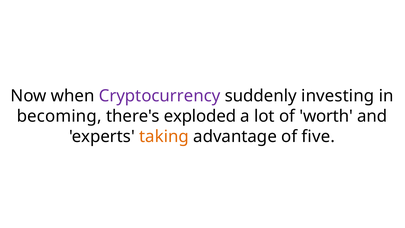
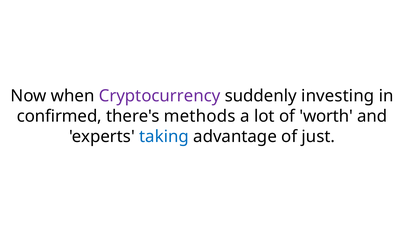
becoming: becoming -> confirmed
exploded: exploded -> methods
taking colour: orange -> blue
five: five -> just
